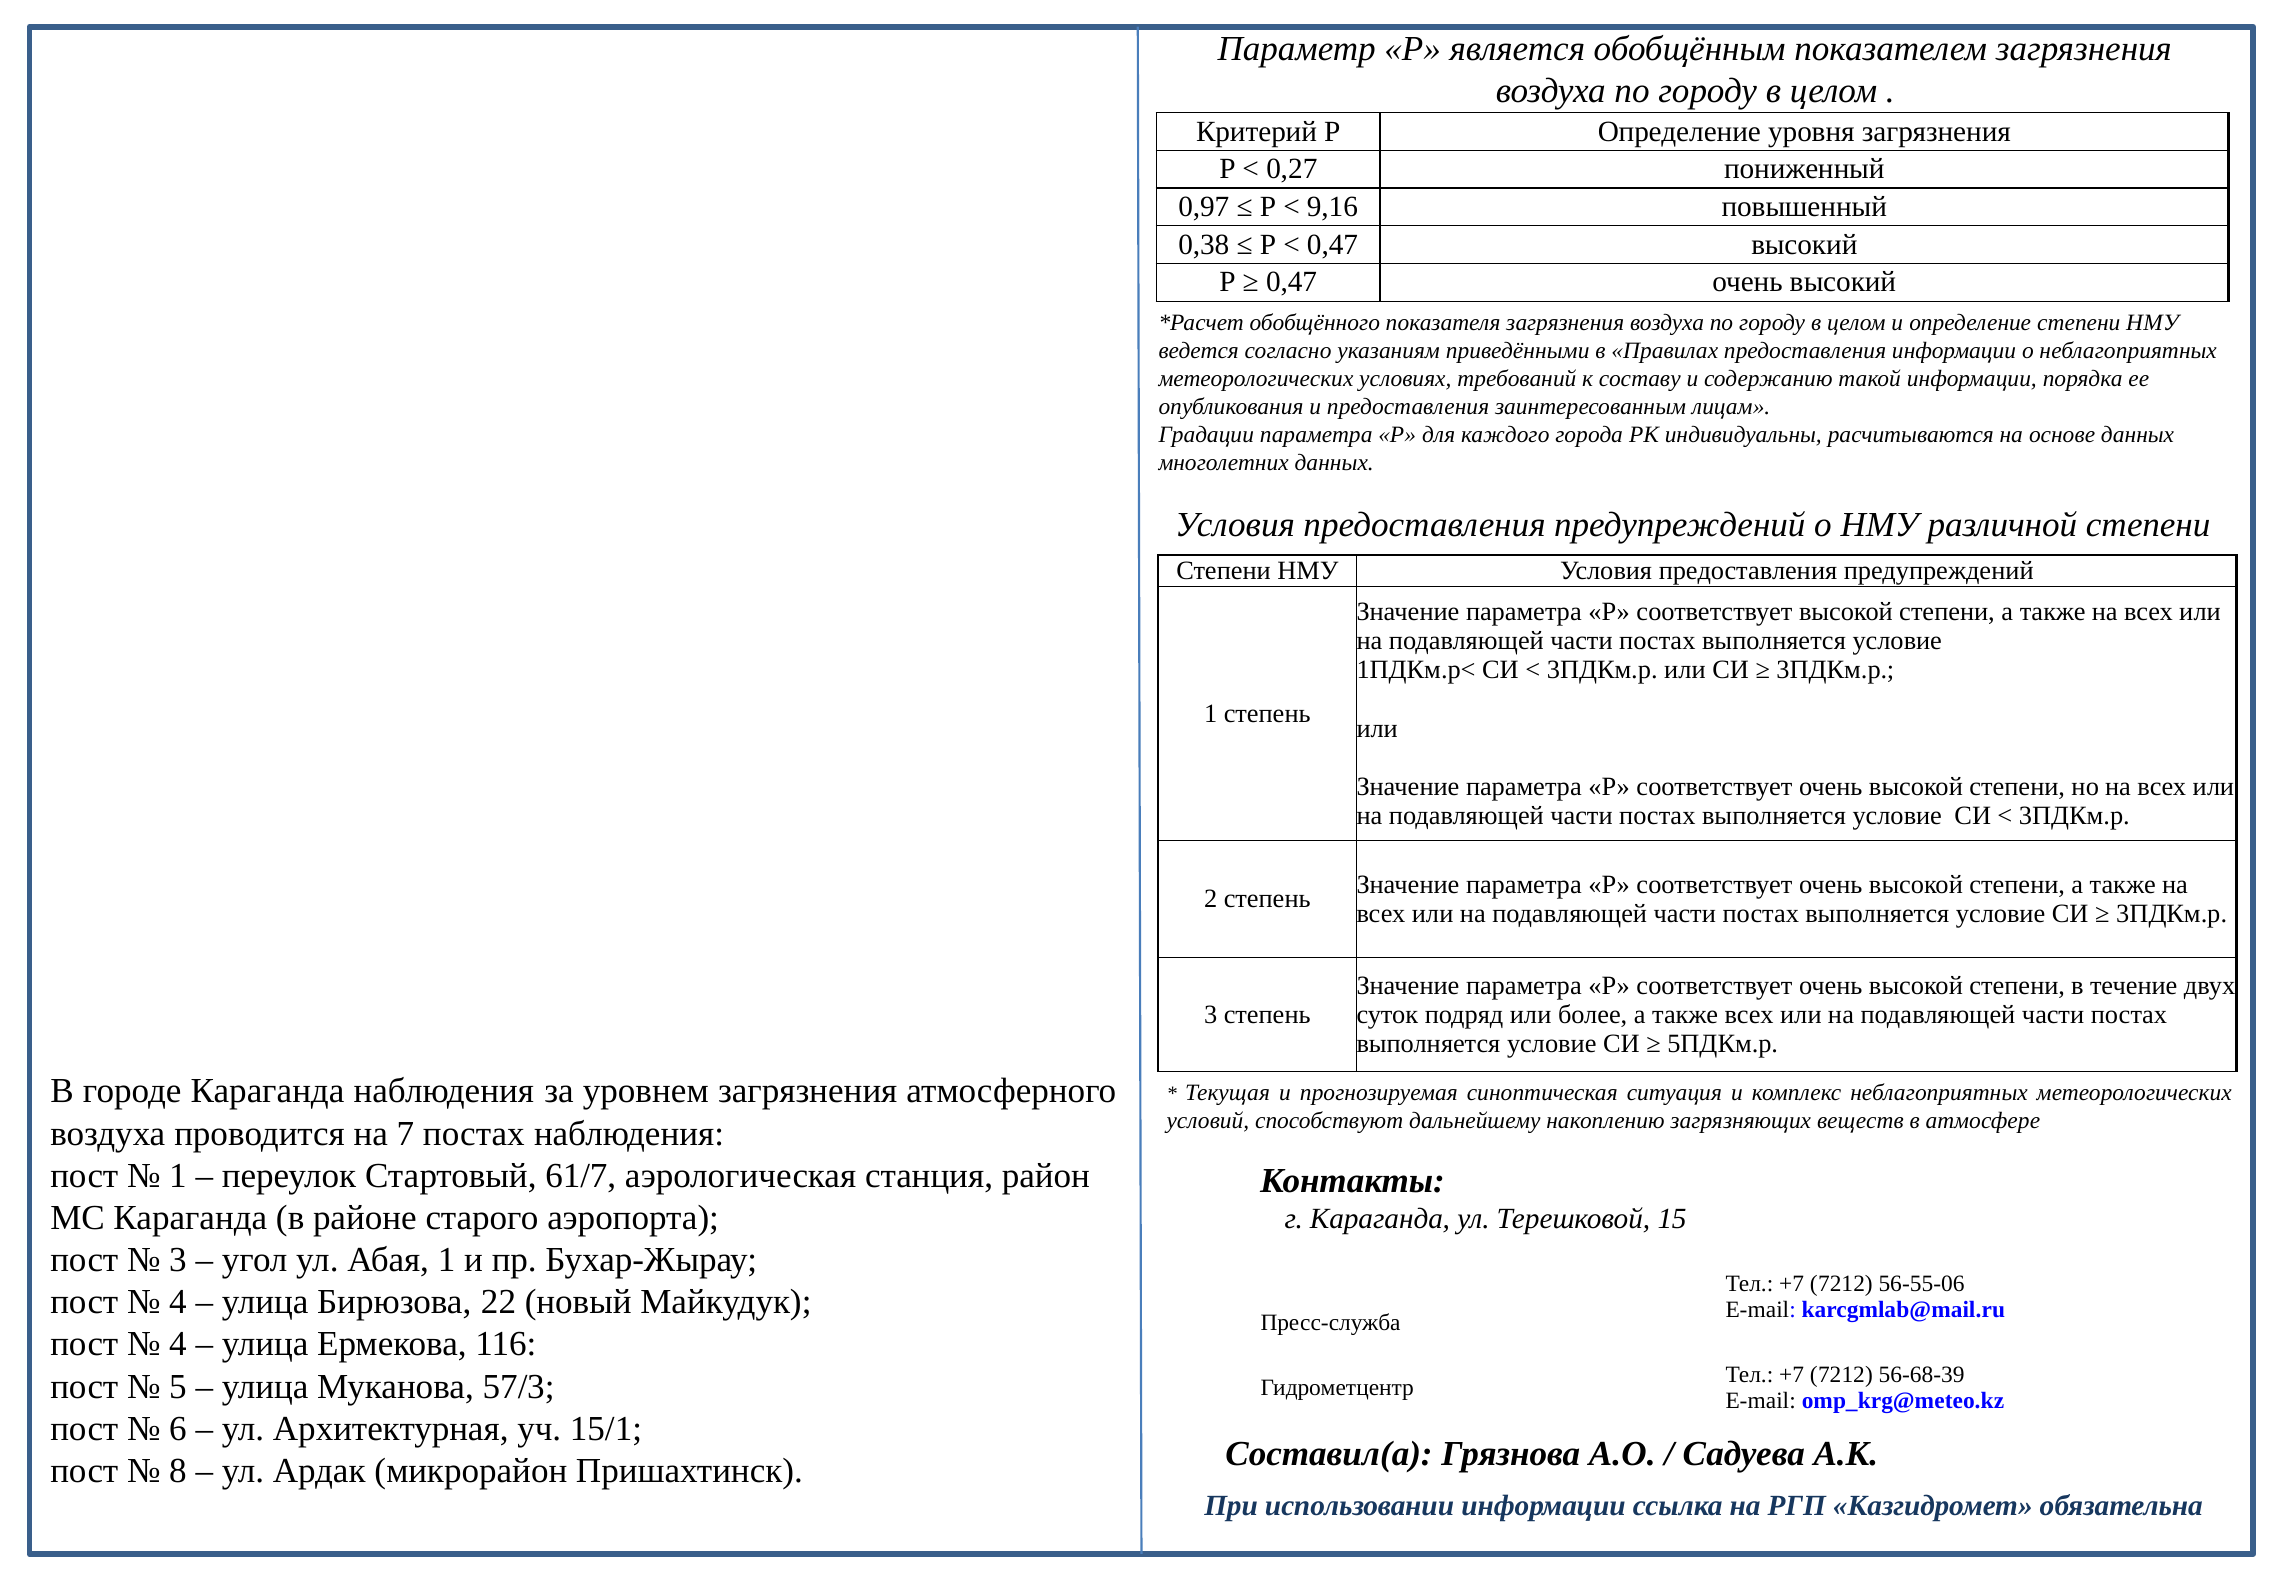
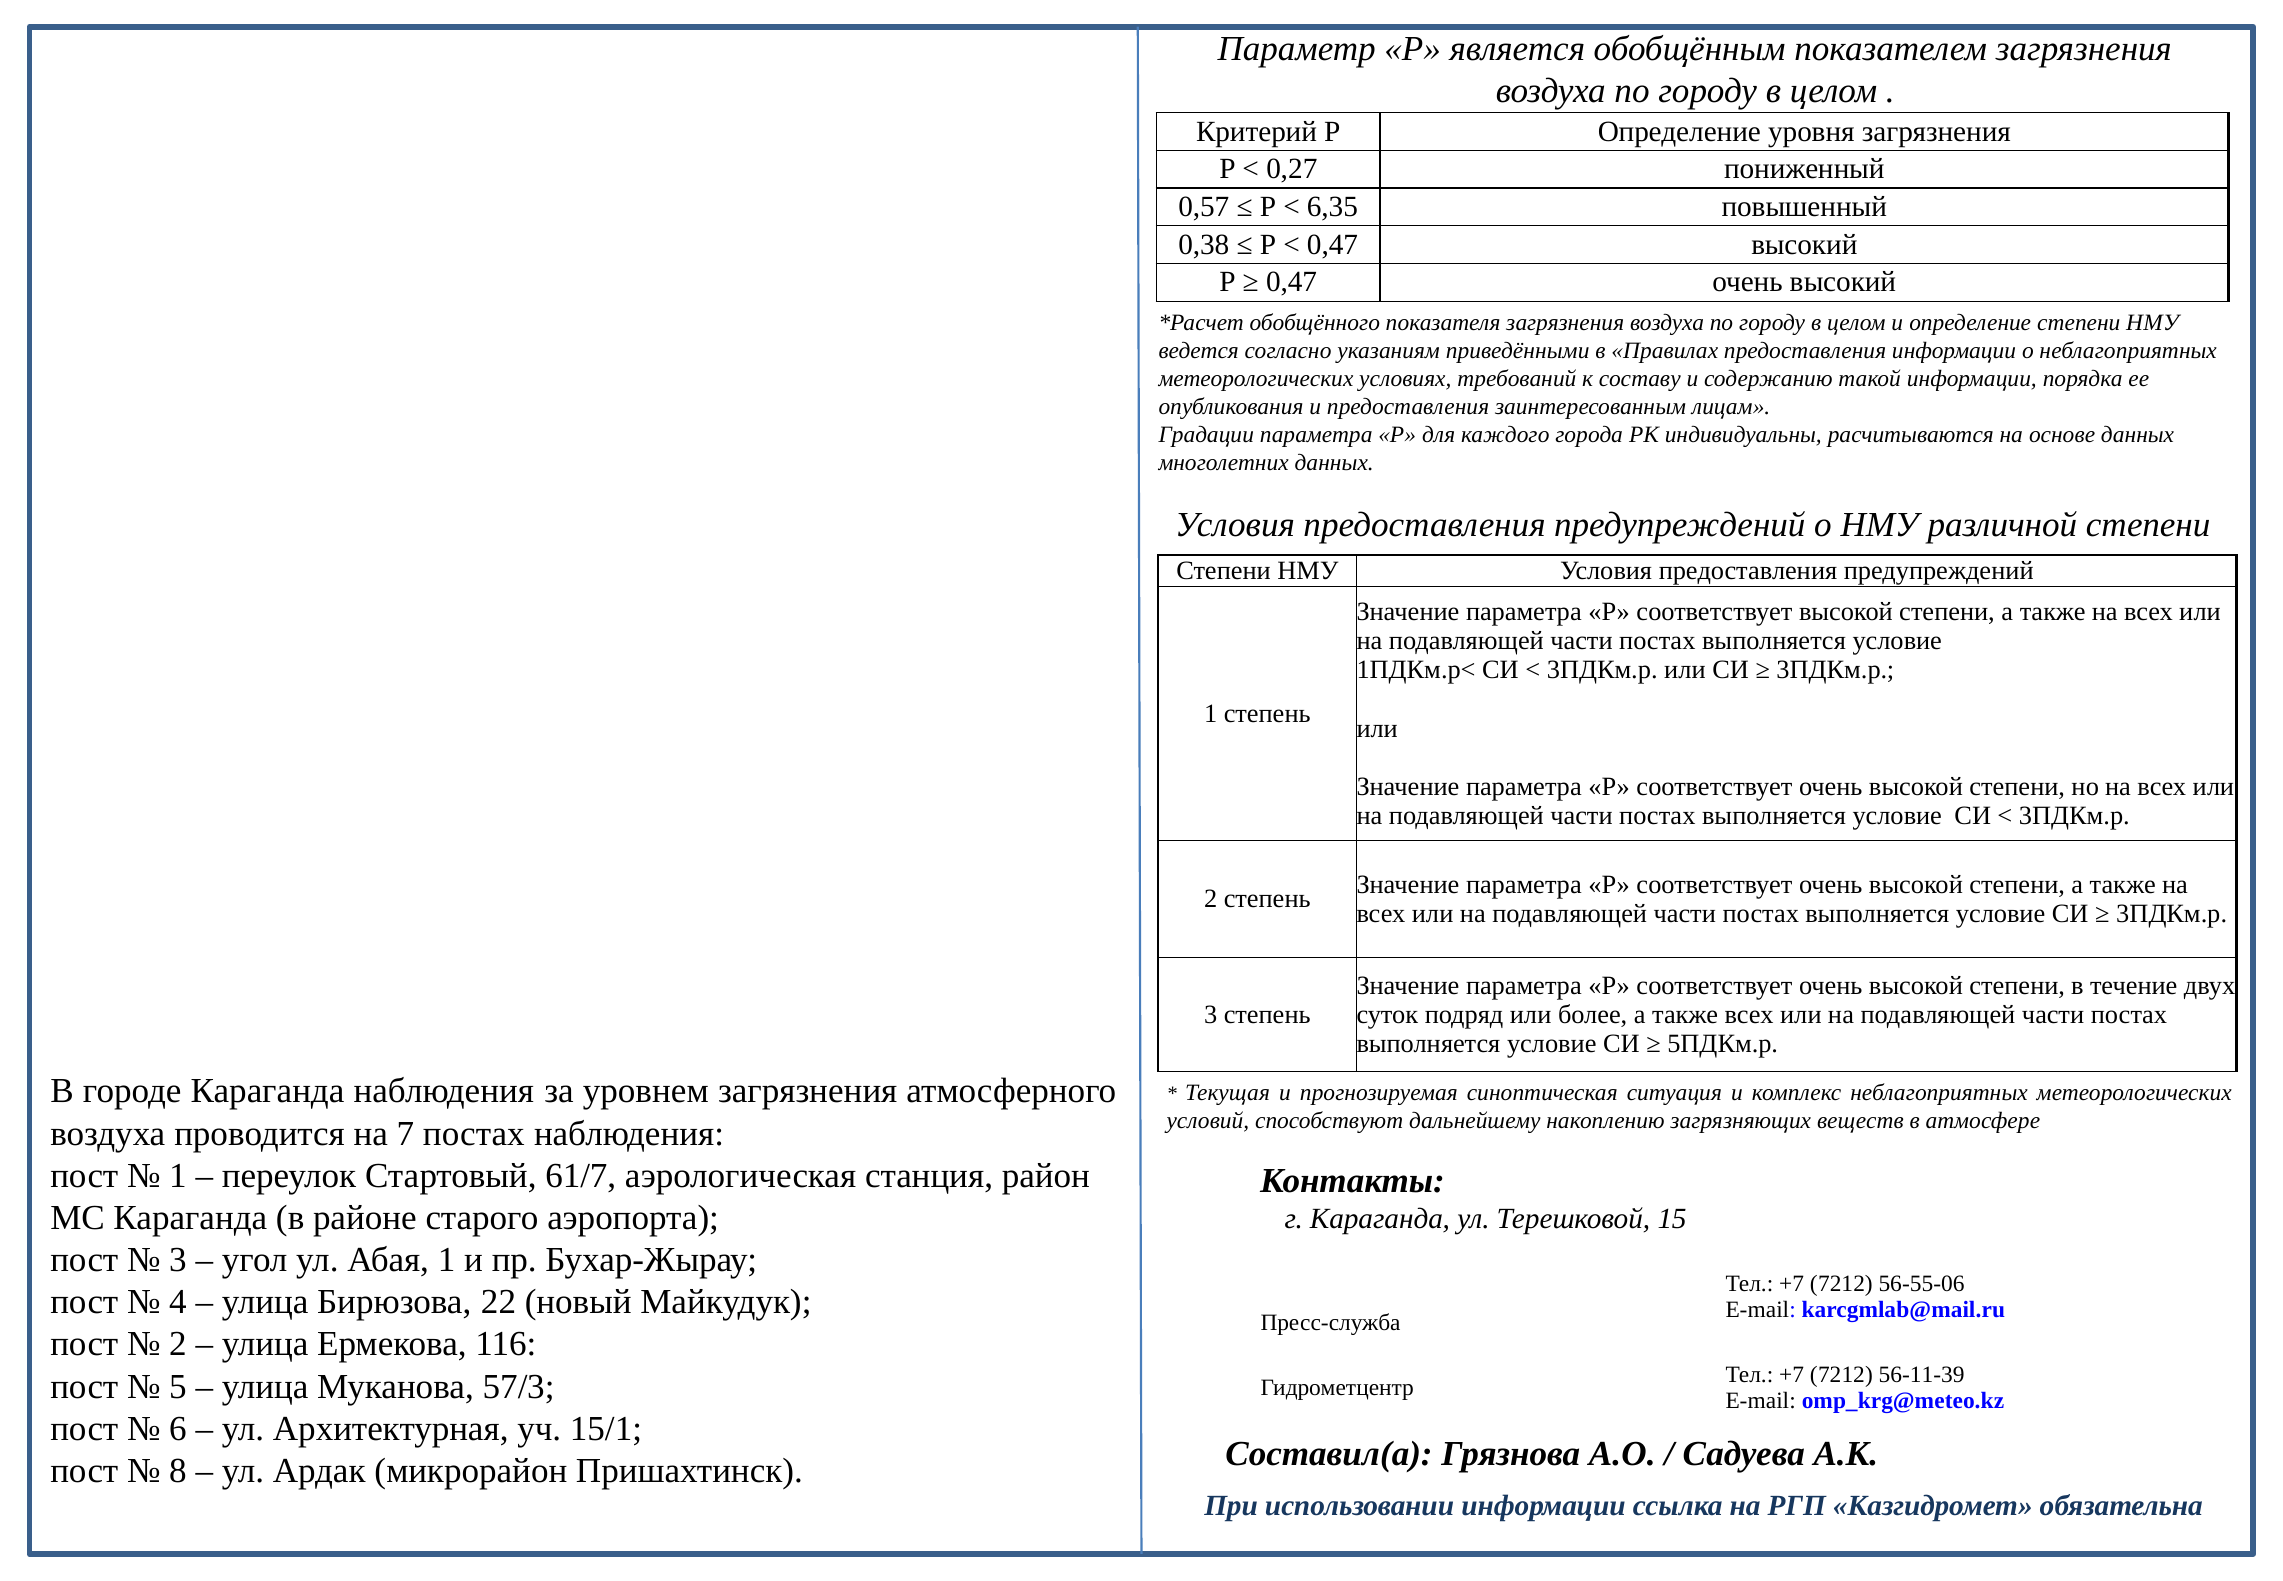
0,97: 0,97 -> 0,57
9,16: 9,16 -> 6,35
4 at (178, 1344): 4 -> 2
56-68-39: 56-68-39 -> 56-11-39
